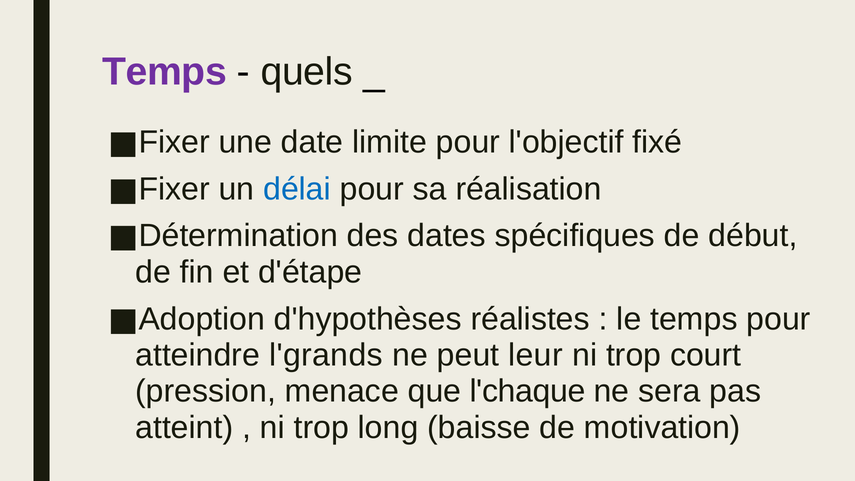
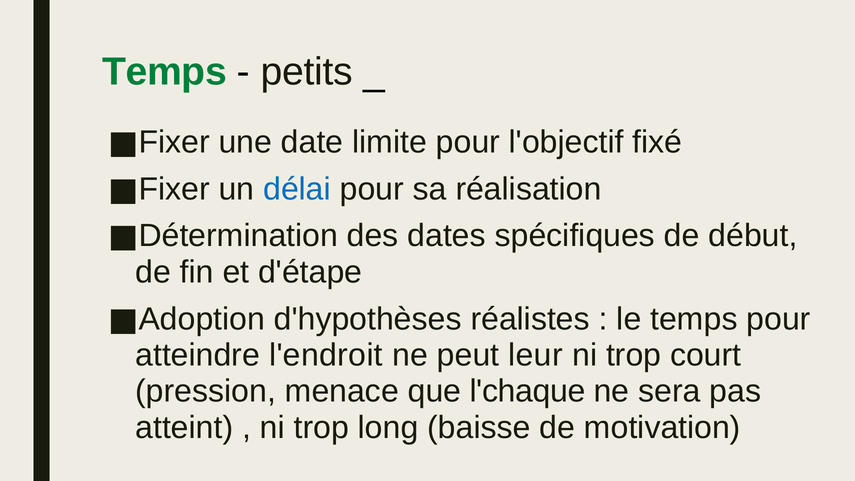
Temps at (164, 72) colour: purple -> green
quels: quels -> petits
l'grands: l'grands -> l'endroit
